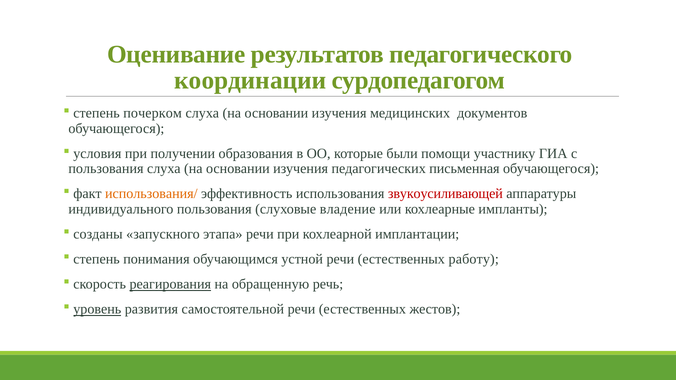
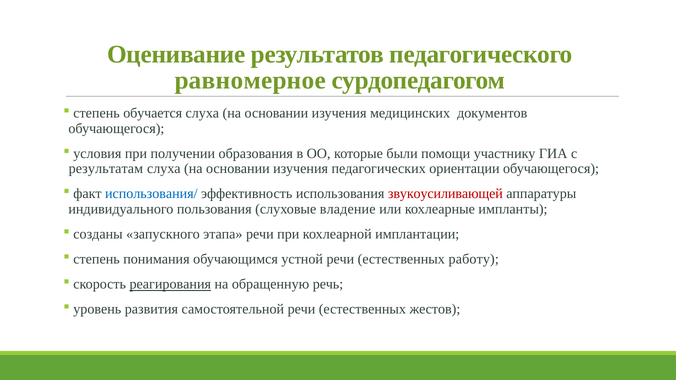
координации: координации -> равномерное
почерком: почерком -> обучается
пользования at (106, 169): пользования -> результатам
письменная: письменная -> ориентации
использования/ colour: orange -> blue
уровень underline: present -> none
